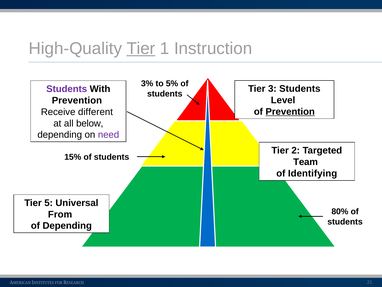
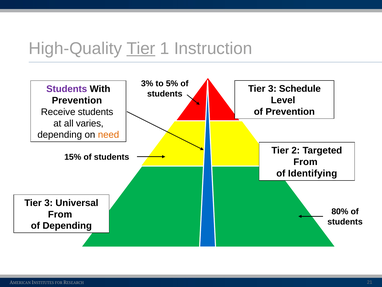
3 Students: Students -> Schedule
Prevention at (290, 111) underline: present -> none
Receive different: different -> students
below: below -> varies
need colour: purple -> orange
Team at (306, 162): Team -> From
5 at (49, 203): 5 -> 3
